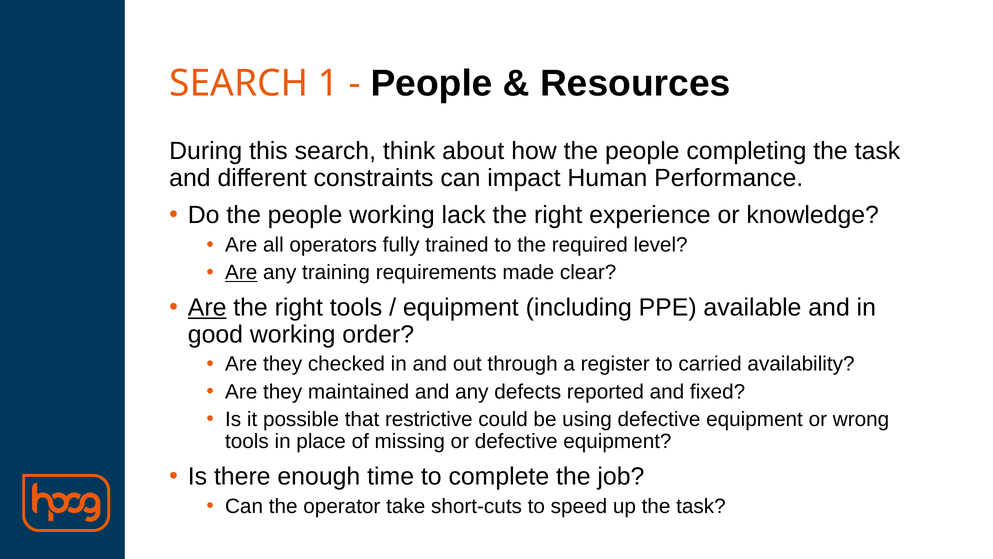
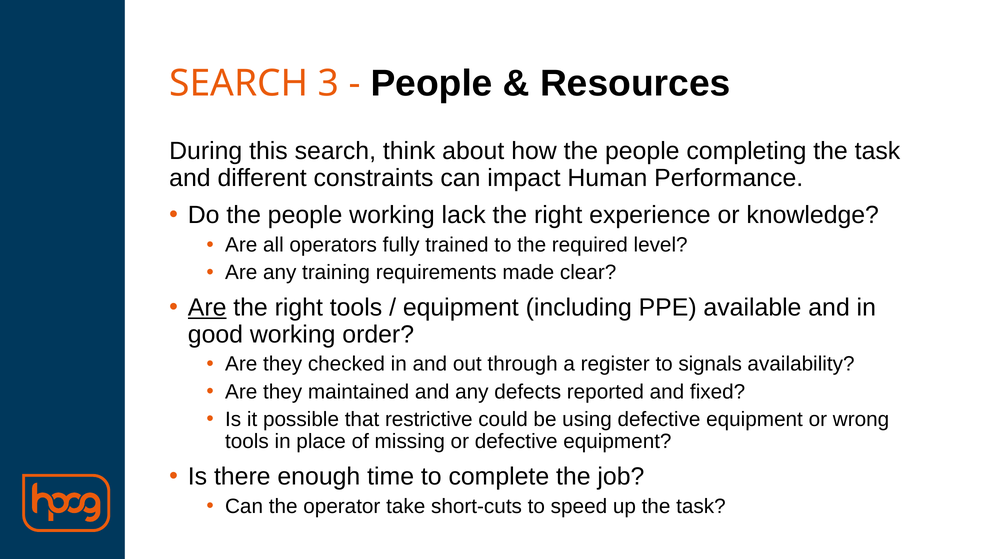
1: 1 -> 3
Are at (241, 272) underline: present -> none
carried: carried -> signals
